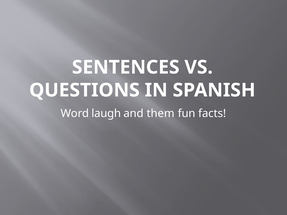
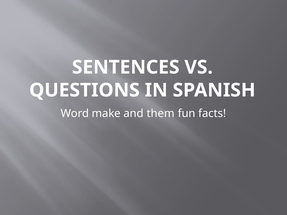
laugh: laugh -> make
